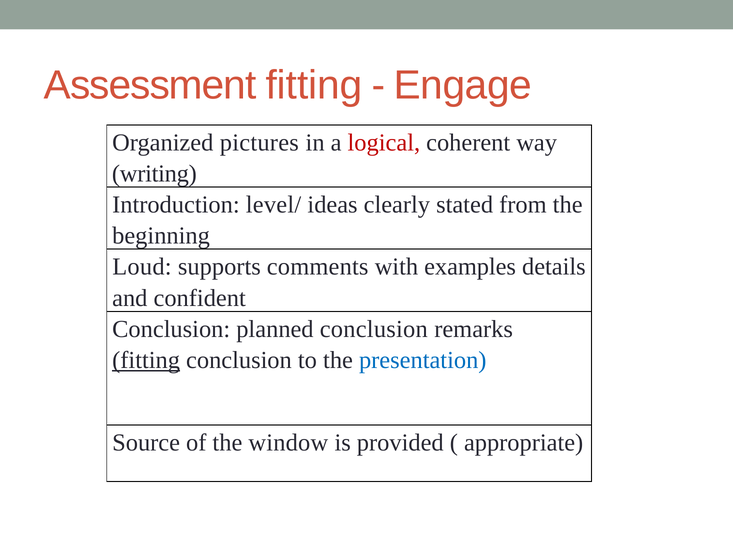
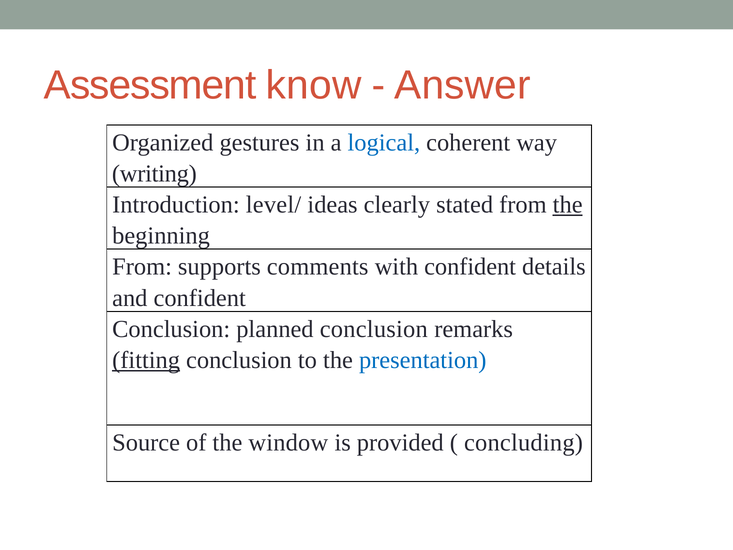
Assessment fitting: fitting -> know
Engage: Engage -> Answer
pictures: pictures -> gestures
logical colour: red -> blue
the at (568, 205) underline: none -> present
Loud at (142, 267): Loud -> From
with examples: examples -> confident
appropriate: appropriate -> concluding
